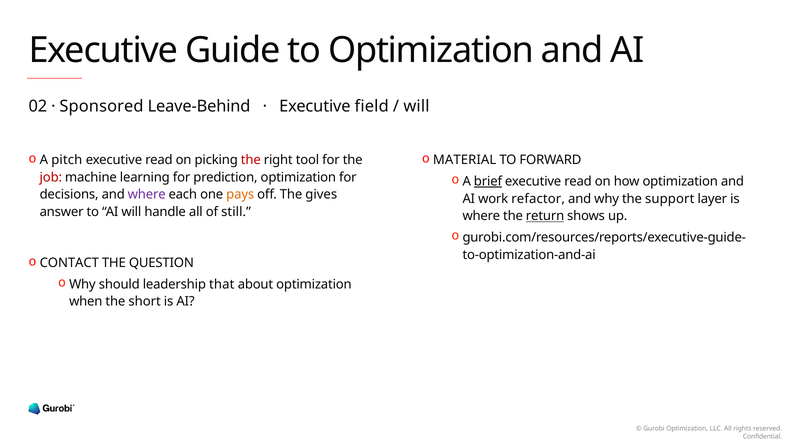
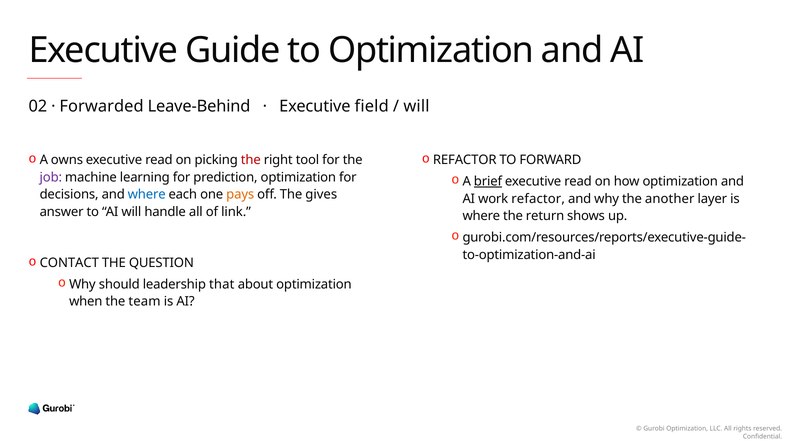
Sponsored: Sponsored -> Forwarded
pitch: pitch -> owns
MATERIAL at (465, 160): MATERIAL -> REFACTOR
job colour: red -> purple
where at (147, 194) colour: purple -> blue
support: support -> another
still: still -> link
return underline: present -> none
short: short -> team
